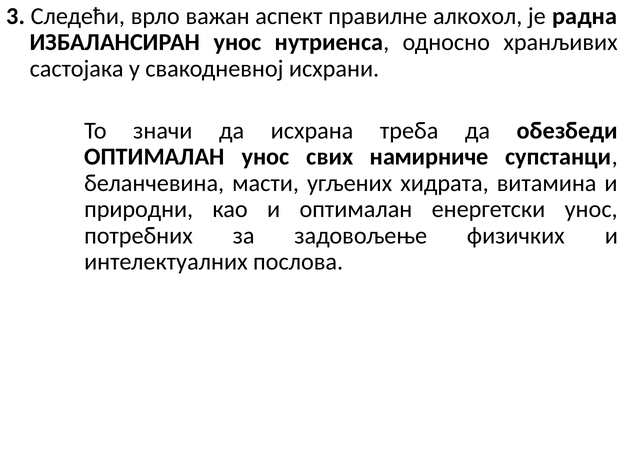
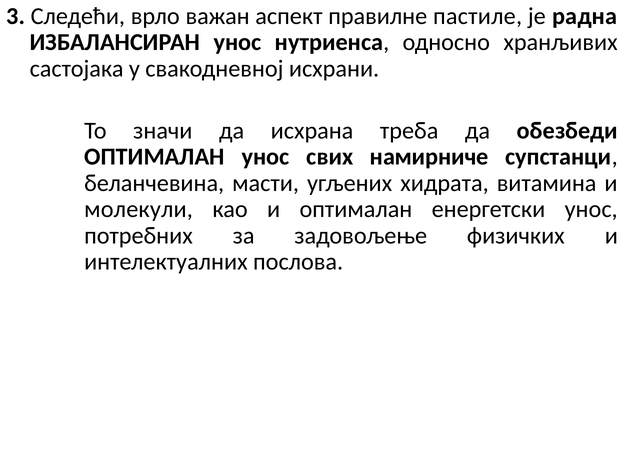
алкохoл: алкохoл -> пастиле
природни: природни -> молекули
